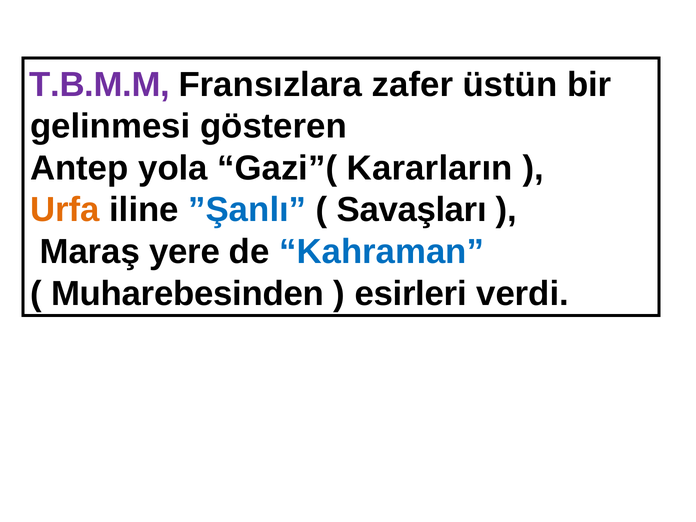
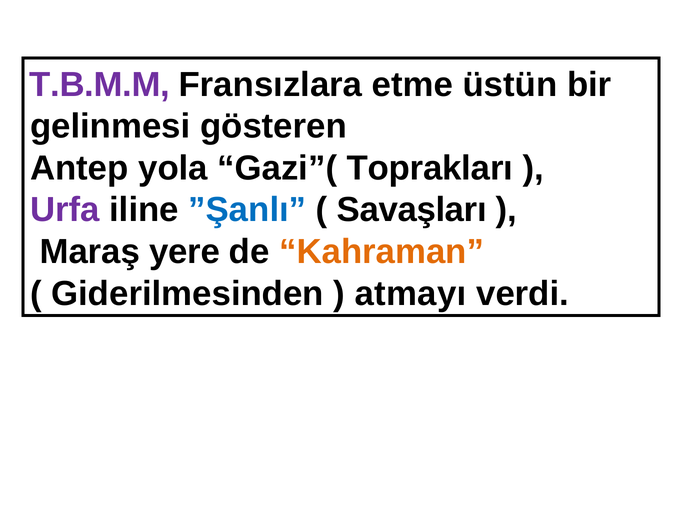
zafer: zafer -> etme
Kararların: Kararların -> Toprakları
Urfa colour: orange -> purple
Kahraman colour: blue -> orange
Muharebesinden: Muharebesinden -> Giderilmesinden
esirleri: esirleri -> atmayı
